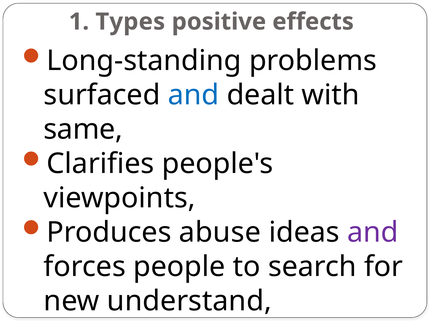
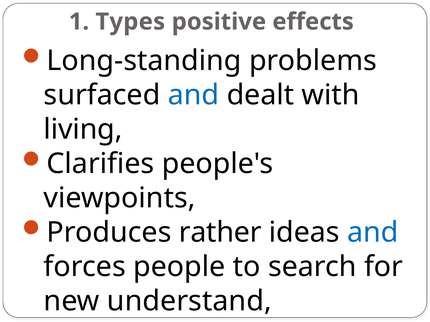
same: same -> living
abuse: abuse -> rather
and at (373, 233) colour: purple -> blue
